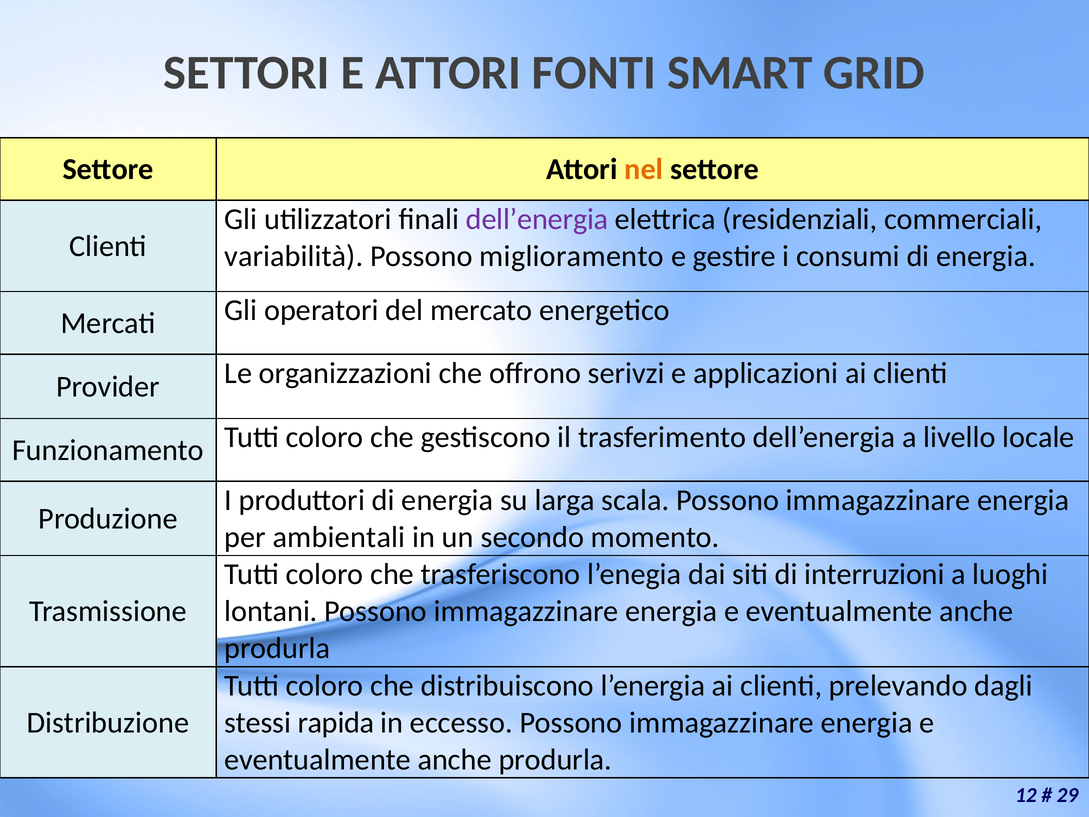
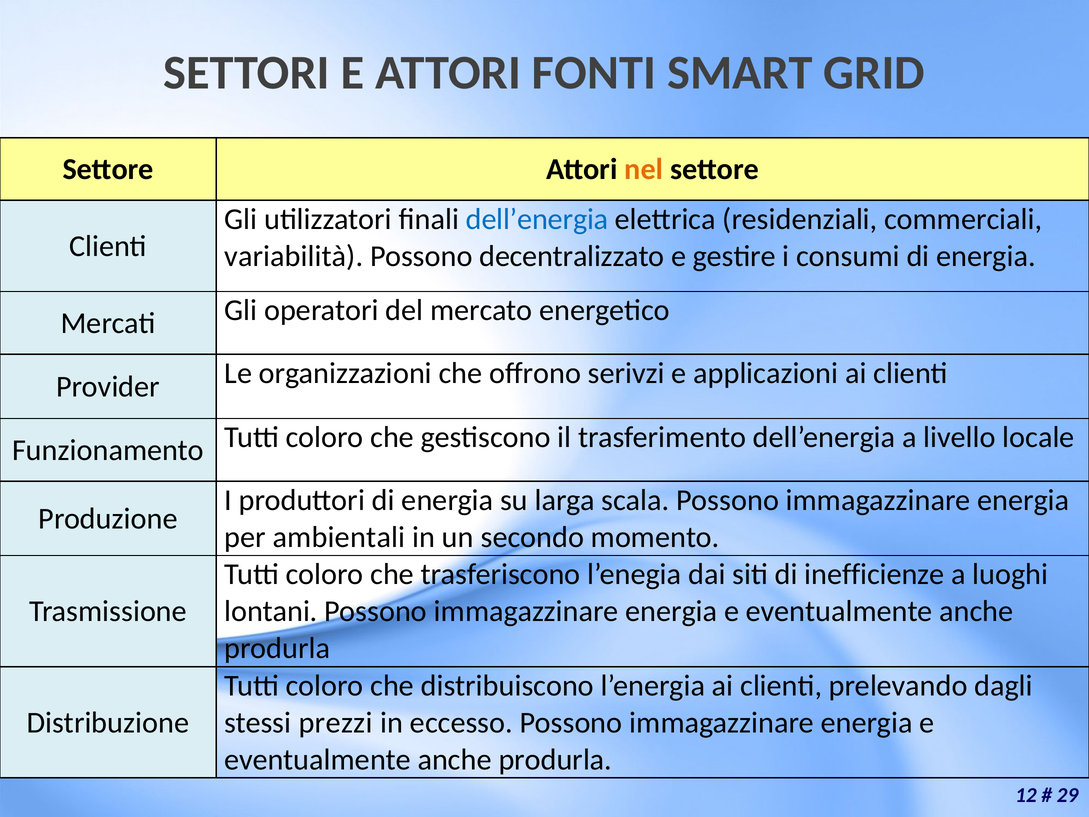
dell’energia at (537, 219) colour: purple -> blue
miglioramento: miglioramento -> decentralizzato
interruzioni: interruzioni -> inefficienze
rapida: rapida -> prezzi
